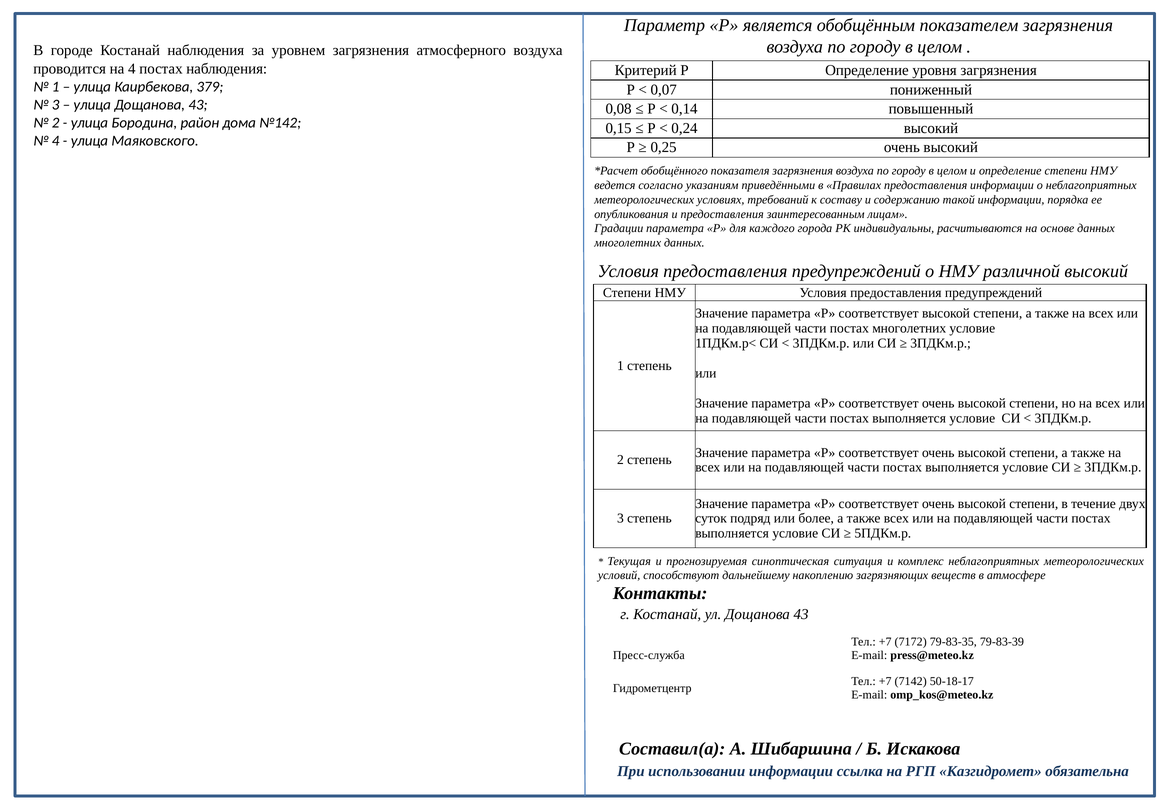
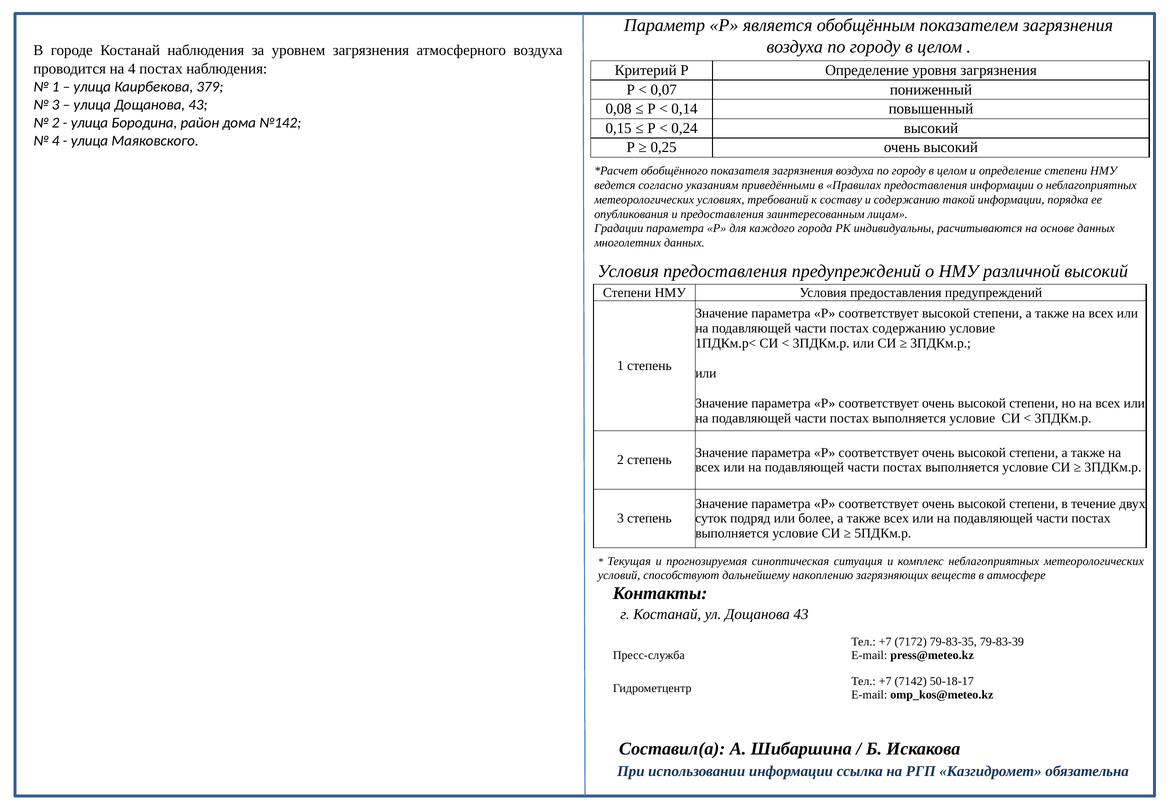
постах многолетних: многолетних -> содержанию
